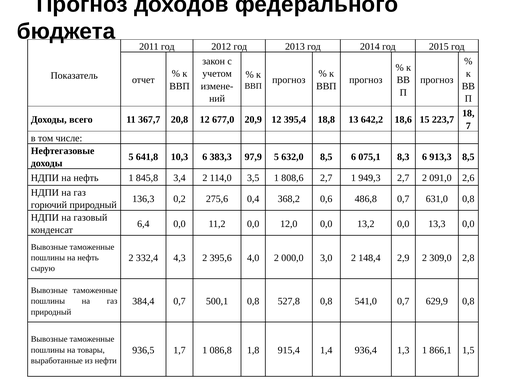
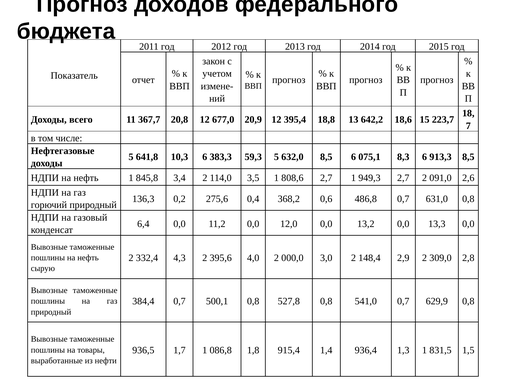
97,9: 97,9 -> 59,3
866,1: 866,1 -> 831,5
